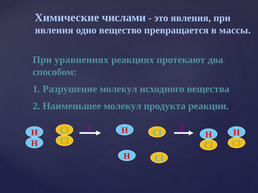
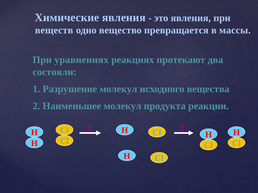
Химические числами: числами -> явления
явления at (54, 30): явления -> веществ
способом: способом -> состояли
